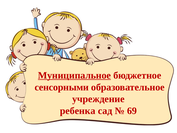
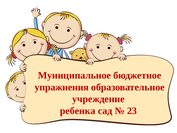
Муниципальное underline: present -> none
сенсорными: сенсорными -> упражнения
69: 69 -> 23
